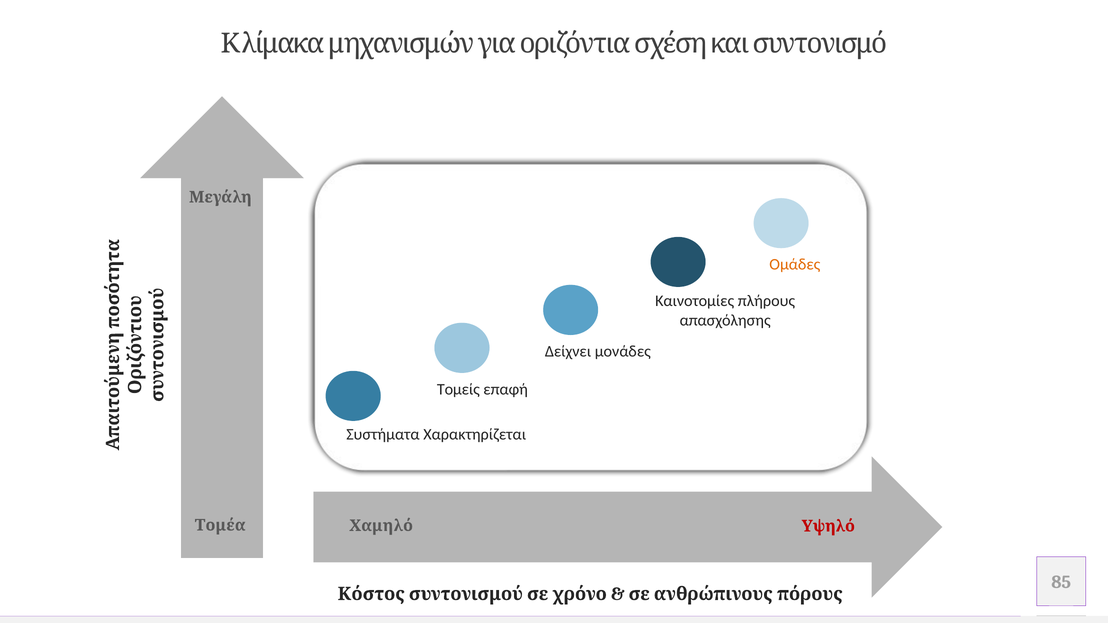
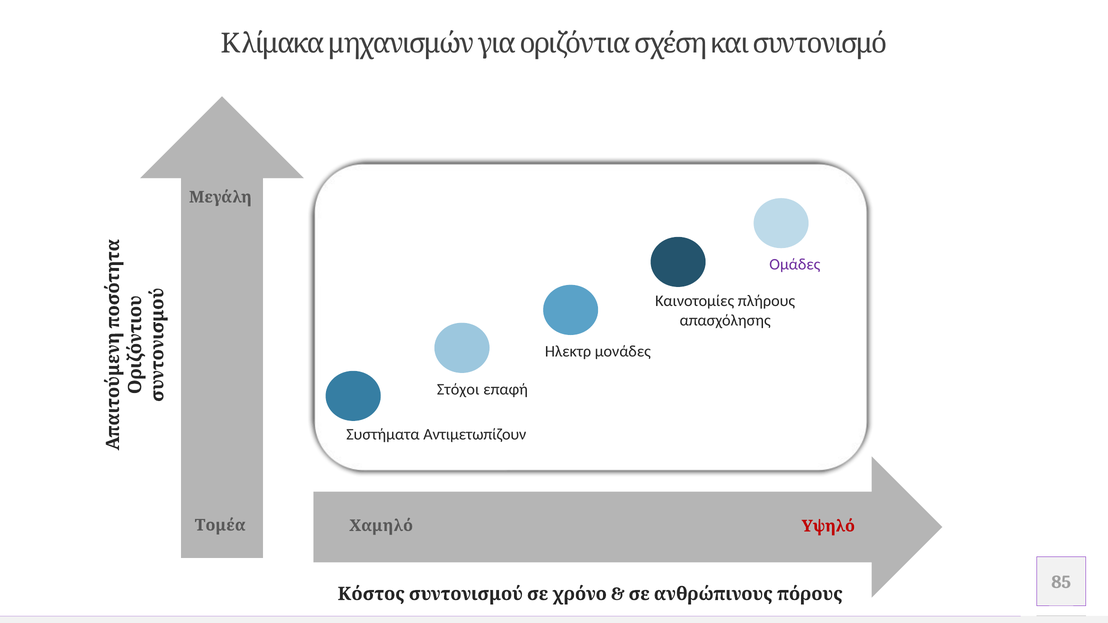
Ομάδες colour: orange -> purple
Δείχνει: Δείχνει -> Ηλεκτρ
Τομείς: Τομείς -> Στόχοι
Χαρακτηρίζεται: Χαρακτηρίζεται -> Αντιμετωπίζουν
